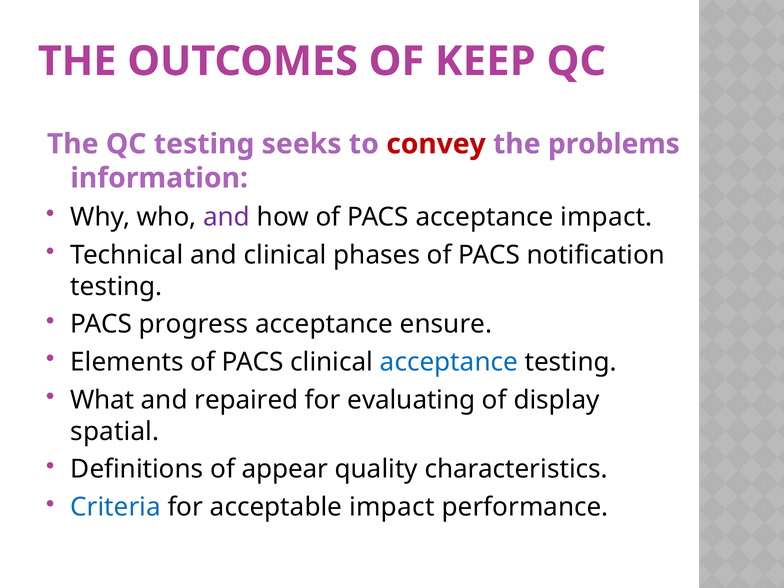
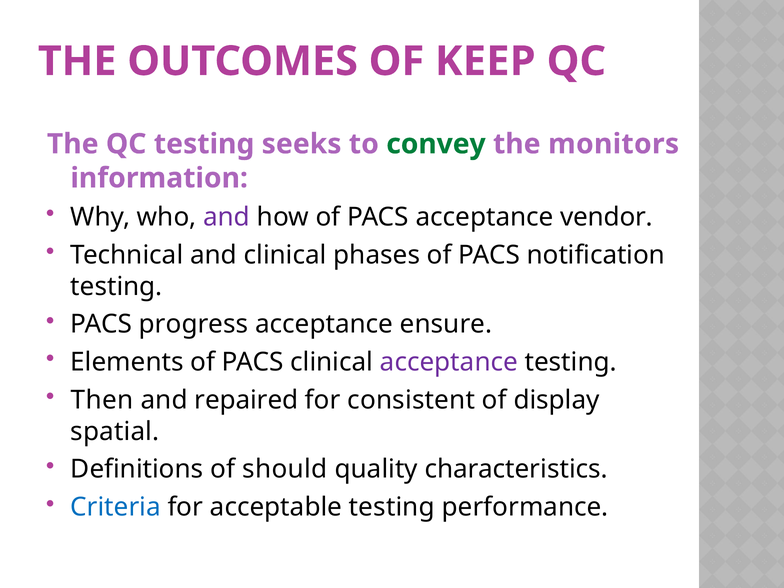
convey colour: red -> green
problems: problems -> monitors
acceptance impact: impact -> vendor
acceptance at (449, 362) colour: blue -> purple
What: What -> Then
evaluating: evaluating -> consistent
appear: appear -> should
acceptable impact: impact -> testing
